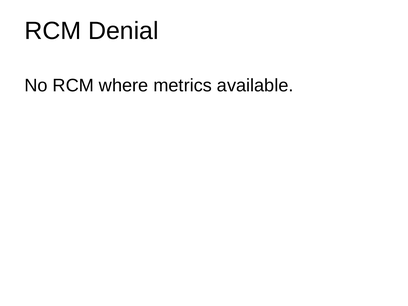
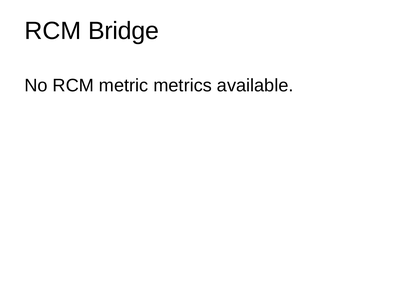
Denial: Denial -> Bridge
where: where -> metric
